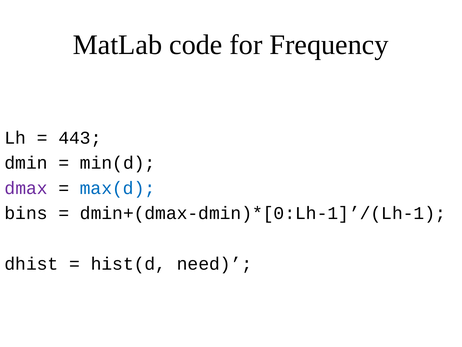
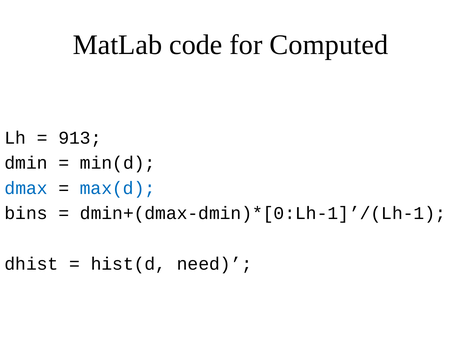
Frequency: Frequency -> Computed
443: 443 -> 913
dmax colour: purple -> blue
